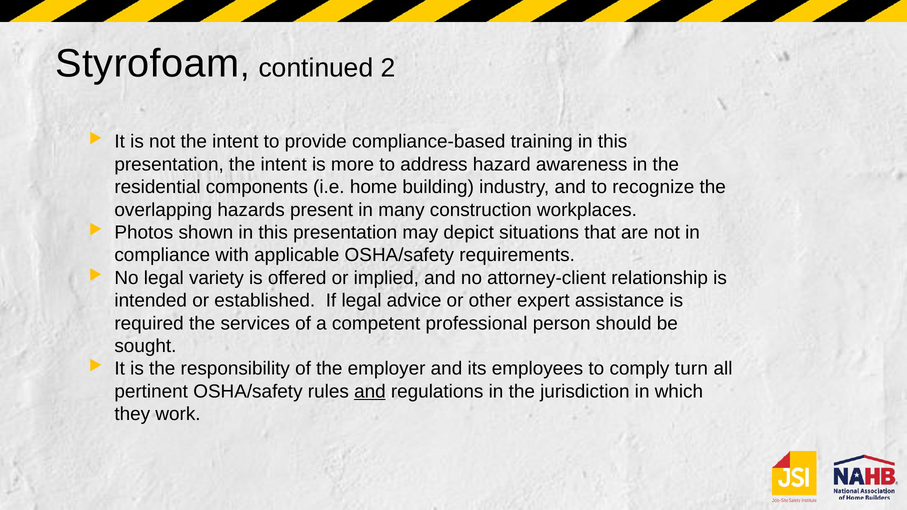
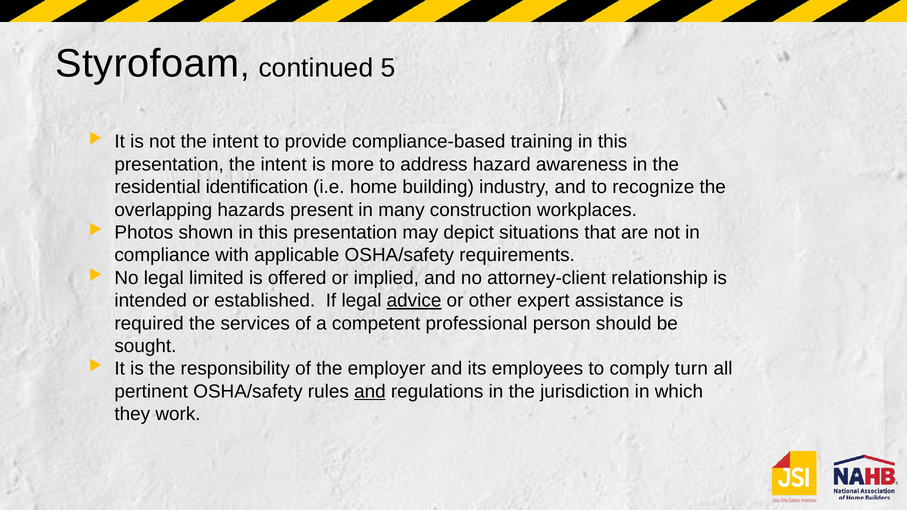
2: 2 -> 5
components: components -> identification
variety: variety -> limited
advice underline: none -> present
